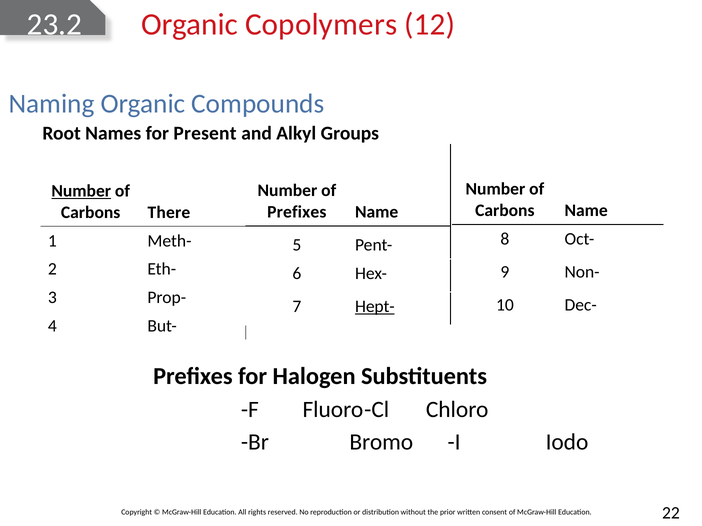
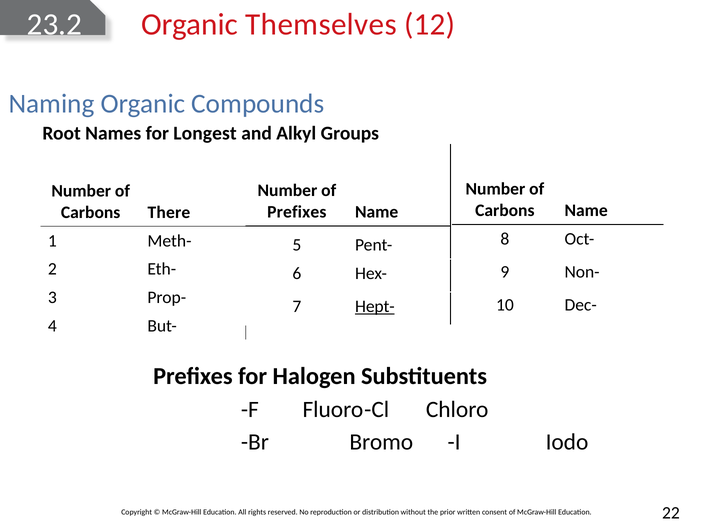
Copolymers: Copolymers -> Themselves
Present: Present -> Longest
Number at (81, 191) underline: present -> none
